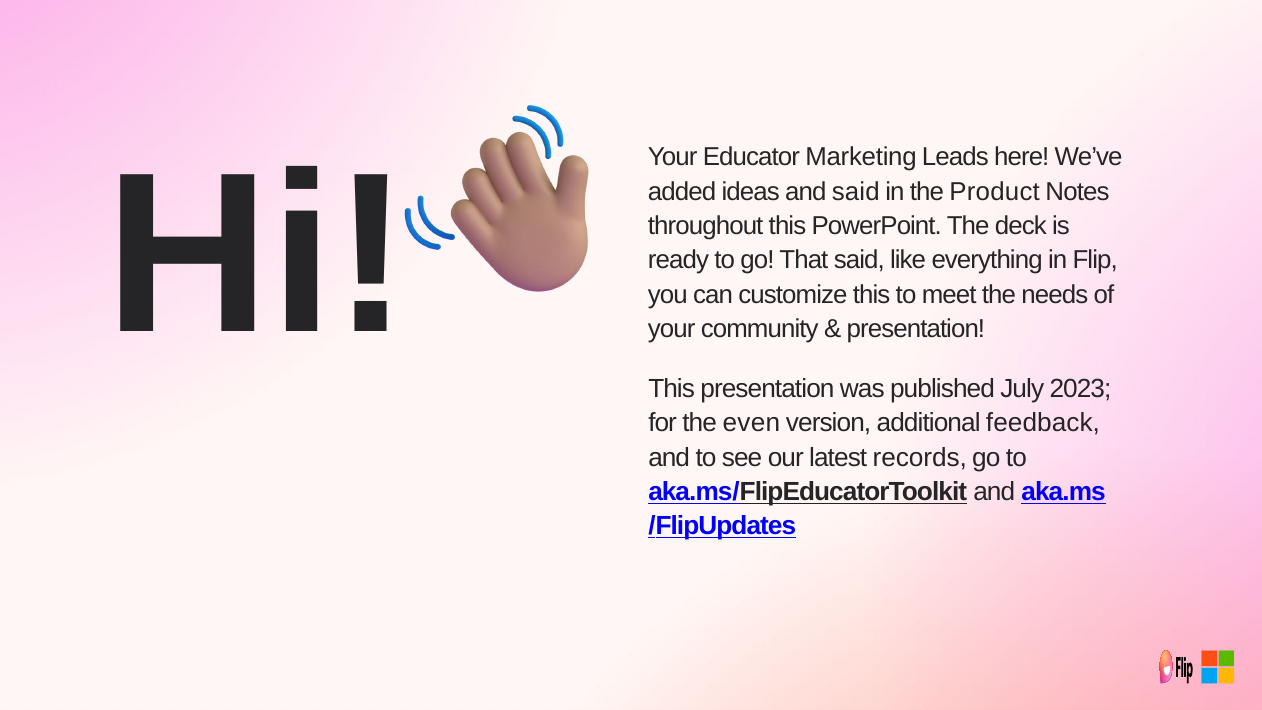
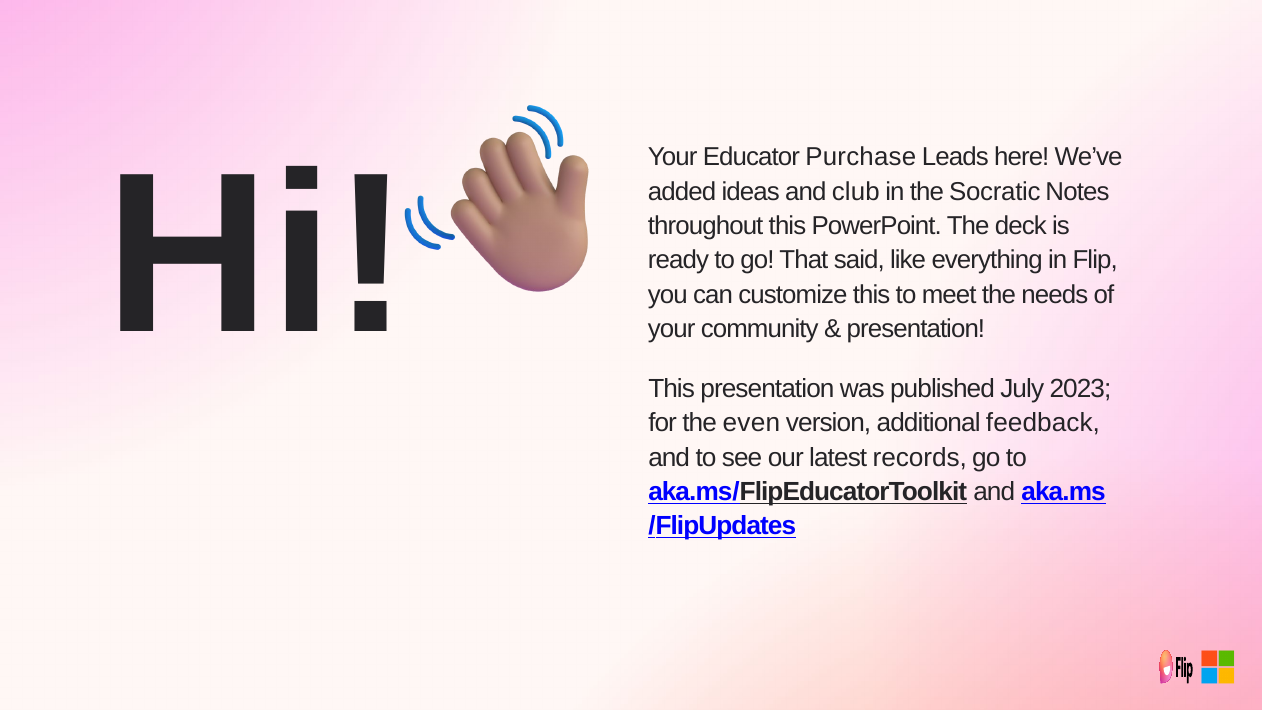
Marketing: Marketing -> Purchase
and said: said -> club
Product: Product -> Socratic
